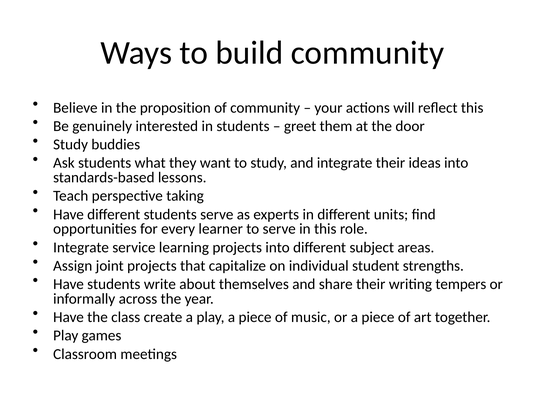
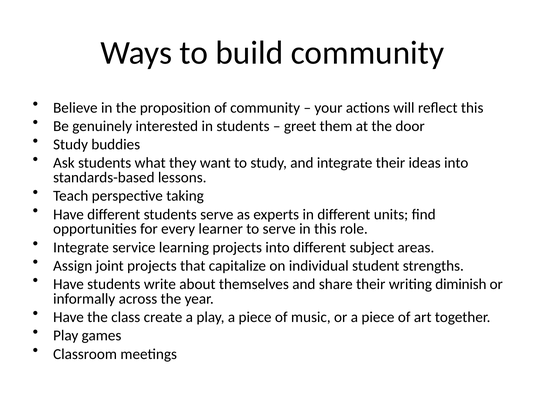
tempers: tempers -> diminish
